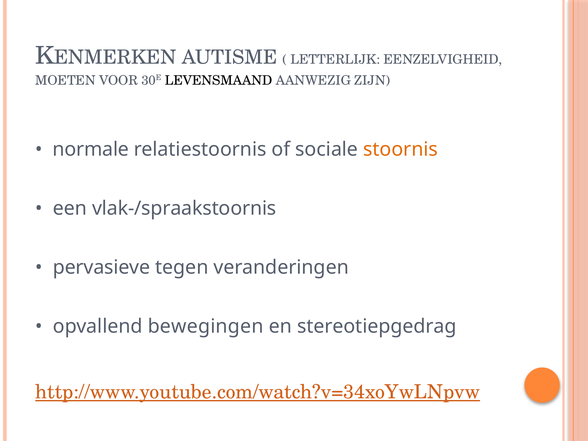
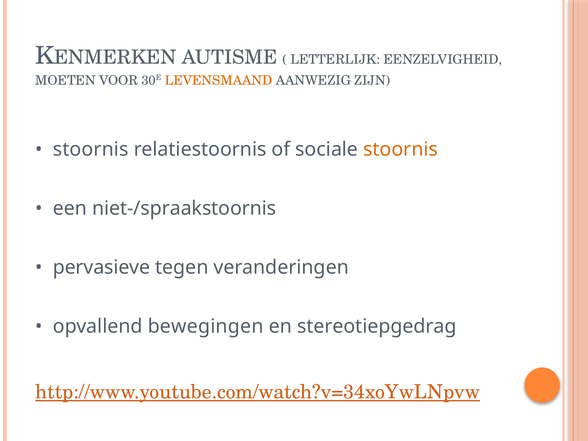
LEVENSMAAND colour: black -> orange
normale at (91, 149): normale -> stoornis
vlak-/spraakstoornis: vlak-/spraakstoornis -> niet-/spraakstoornis
